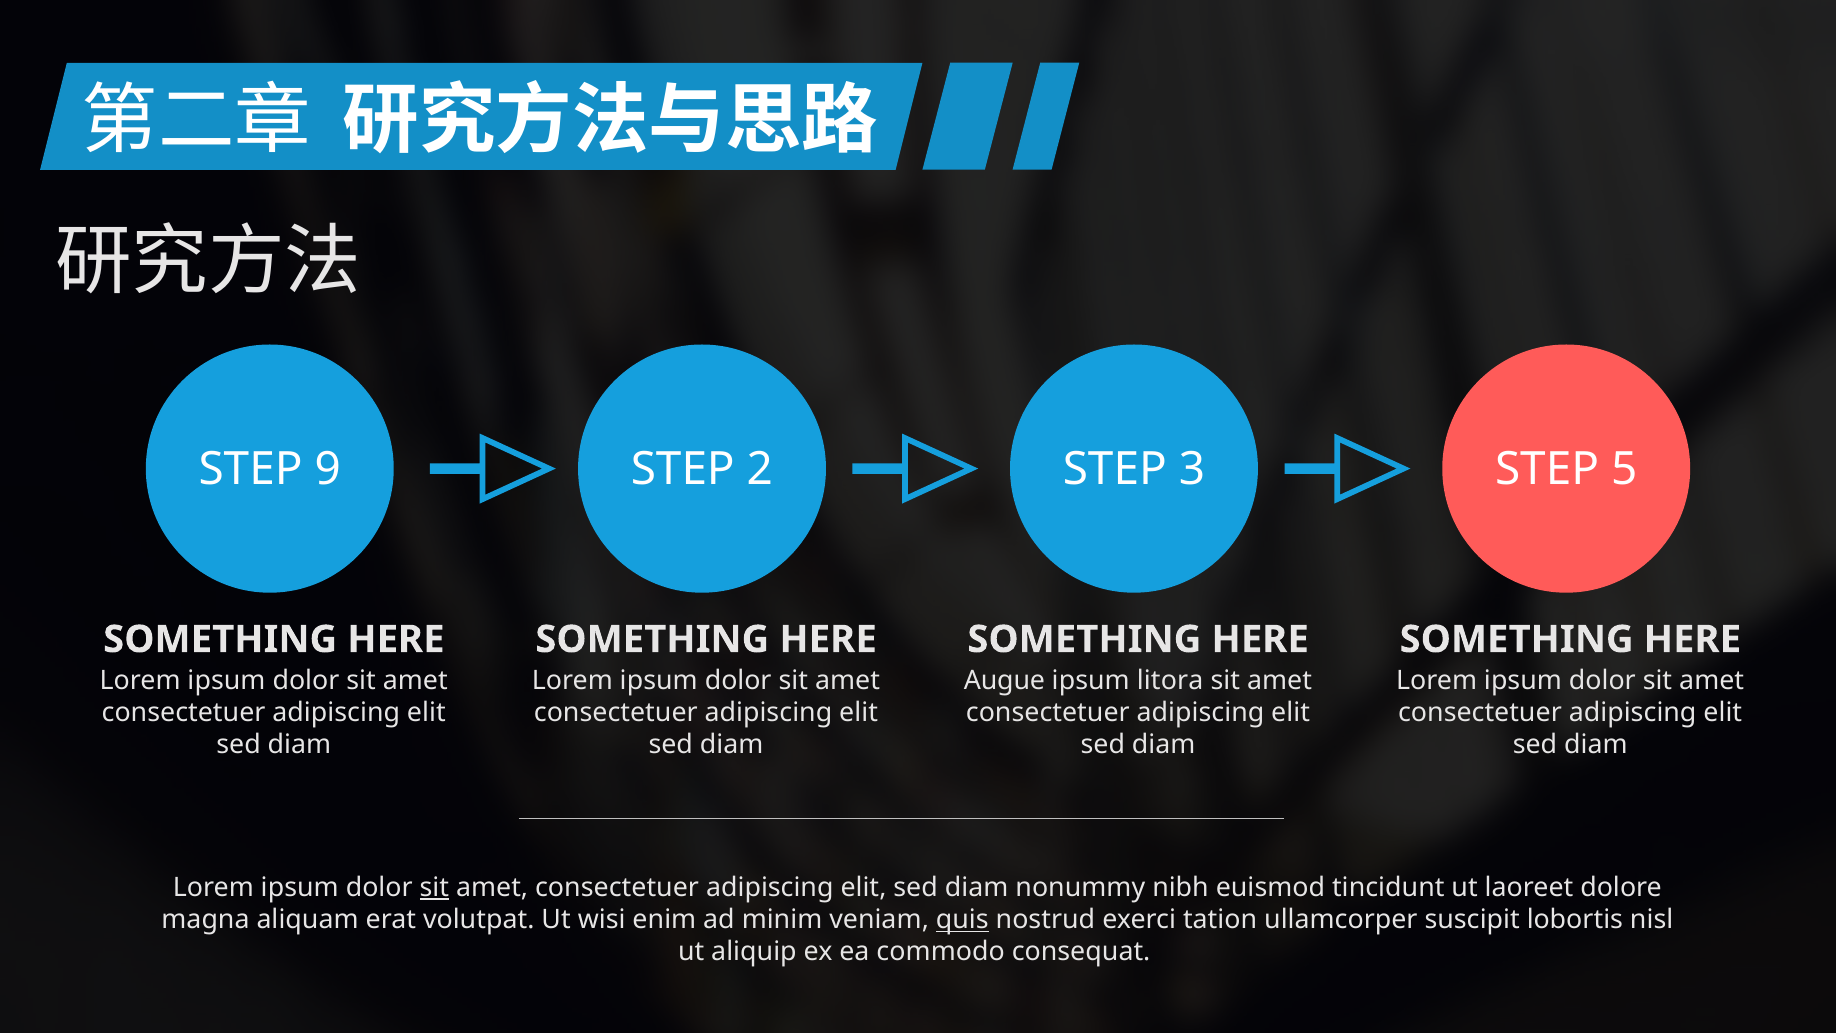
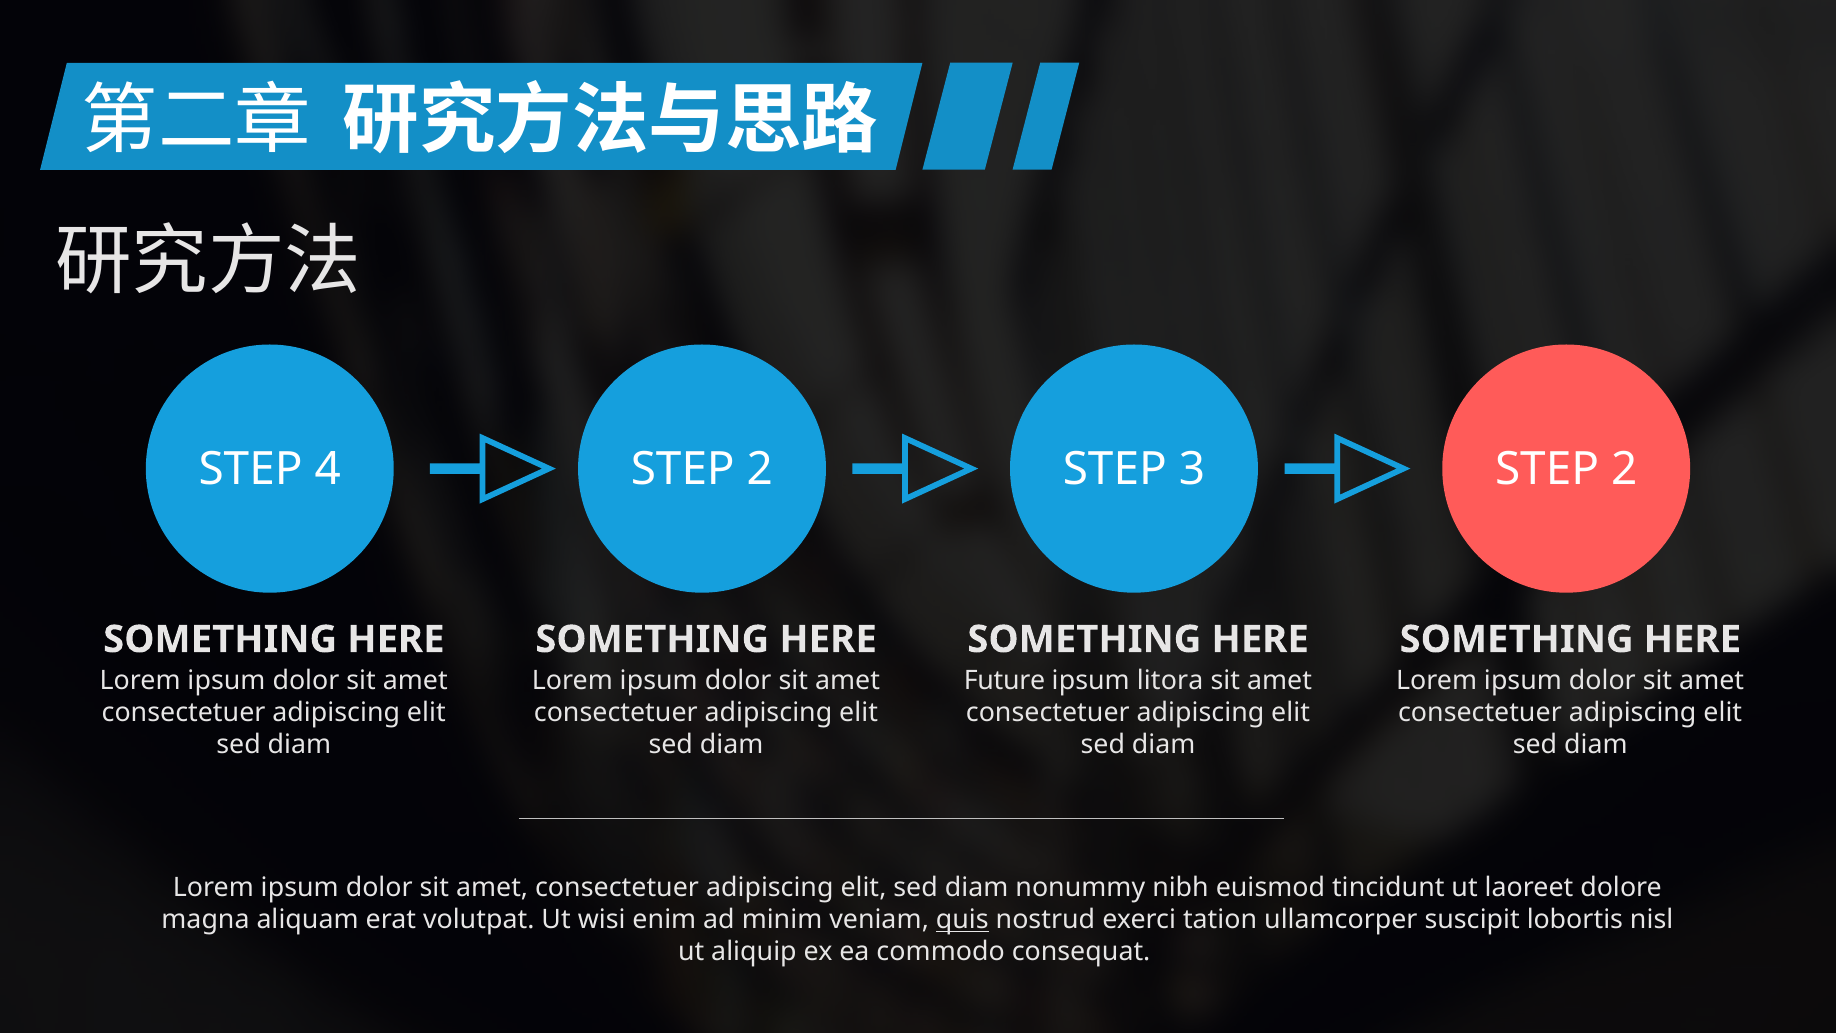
9: 9 -> 4
3 STEP 5: 5 -> 2
Augue: Augue -> Future
sit at (434, 888) underline: present -> none
